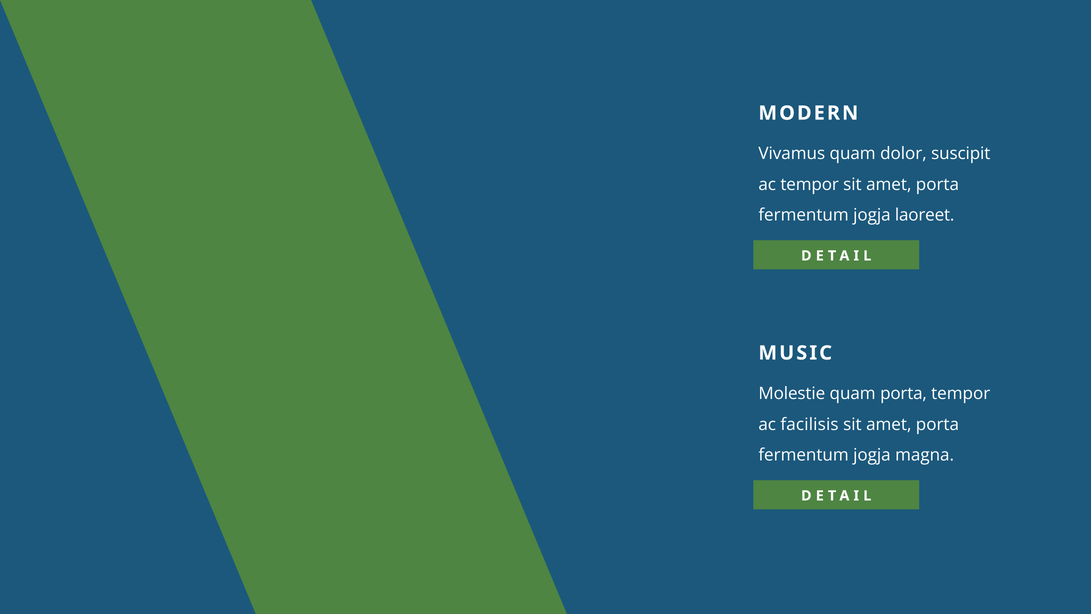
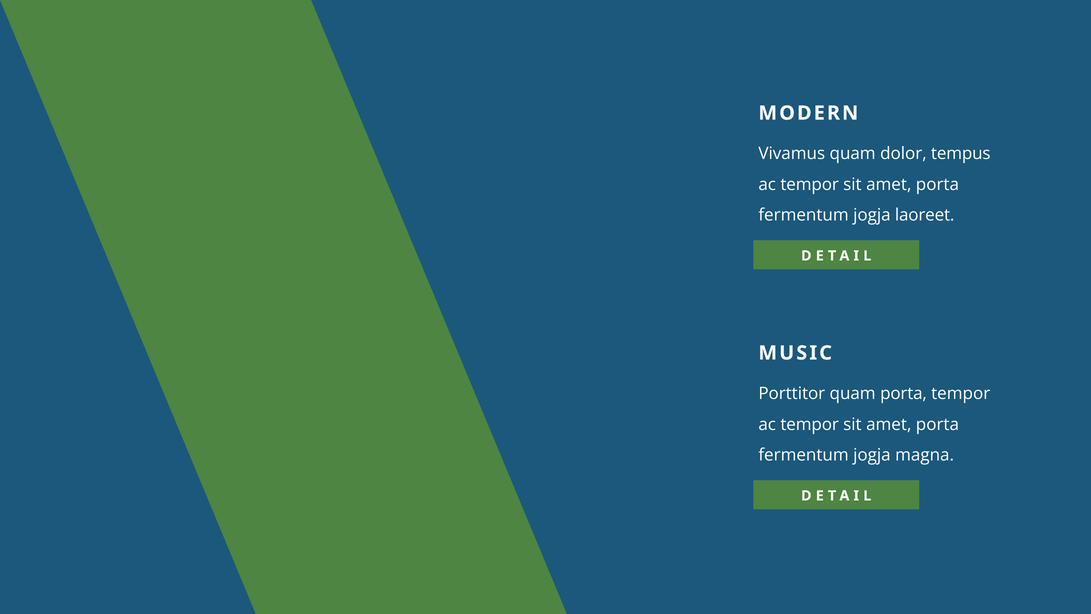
suscipit: suscipit -> tempus
Molestie: Molestie -> Porttitor
facilisis at (810, 424): facilisis -> tempor
